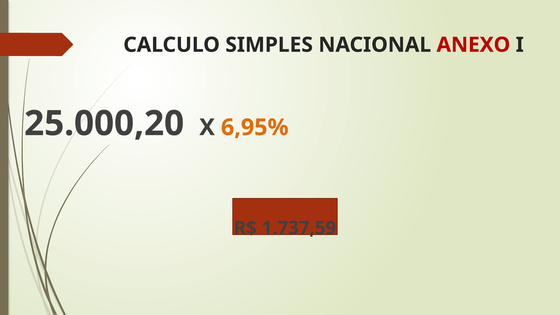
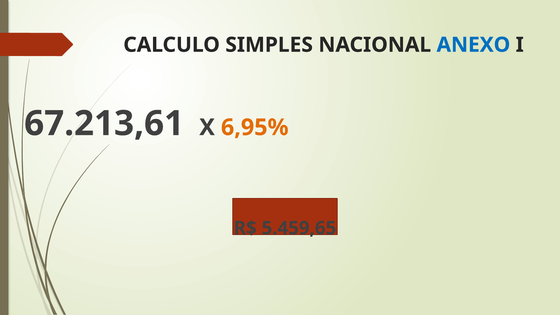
ANEXO colour: red -> blue
25.000,20: 25.000,20 -> 67.213,61
1.737,59: 1.737,59 -> 5.459,65
